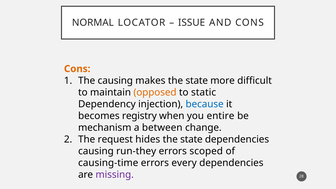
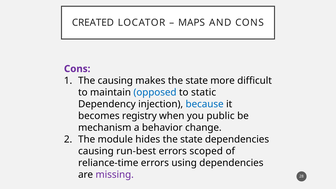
NORMAL: NORMAL -> CREATED
ISSUE: ISSUE -> MAPS
Cons at (77, 69) colour: orange -> purple
opposed colour: orange -> blue
entire: entire -> public
between: between -> behavior
request: request -> module
run-they: run-they -> run-best
causing-time: causing-time -> reliance-time
every: every -> using
